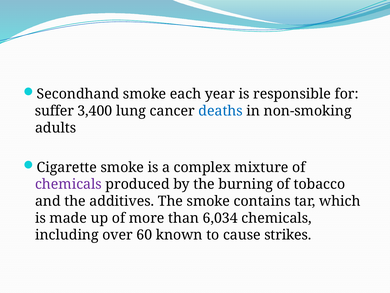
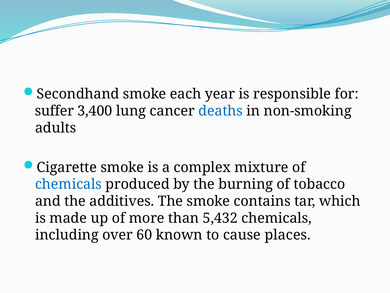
chemicals at (68, 184) colour: purple -> blue
6,034: 6,034 -> 5,432
strikes: strikes -> places
